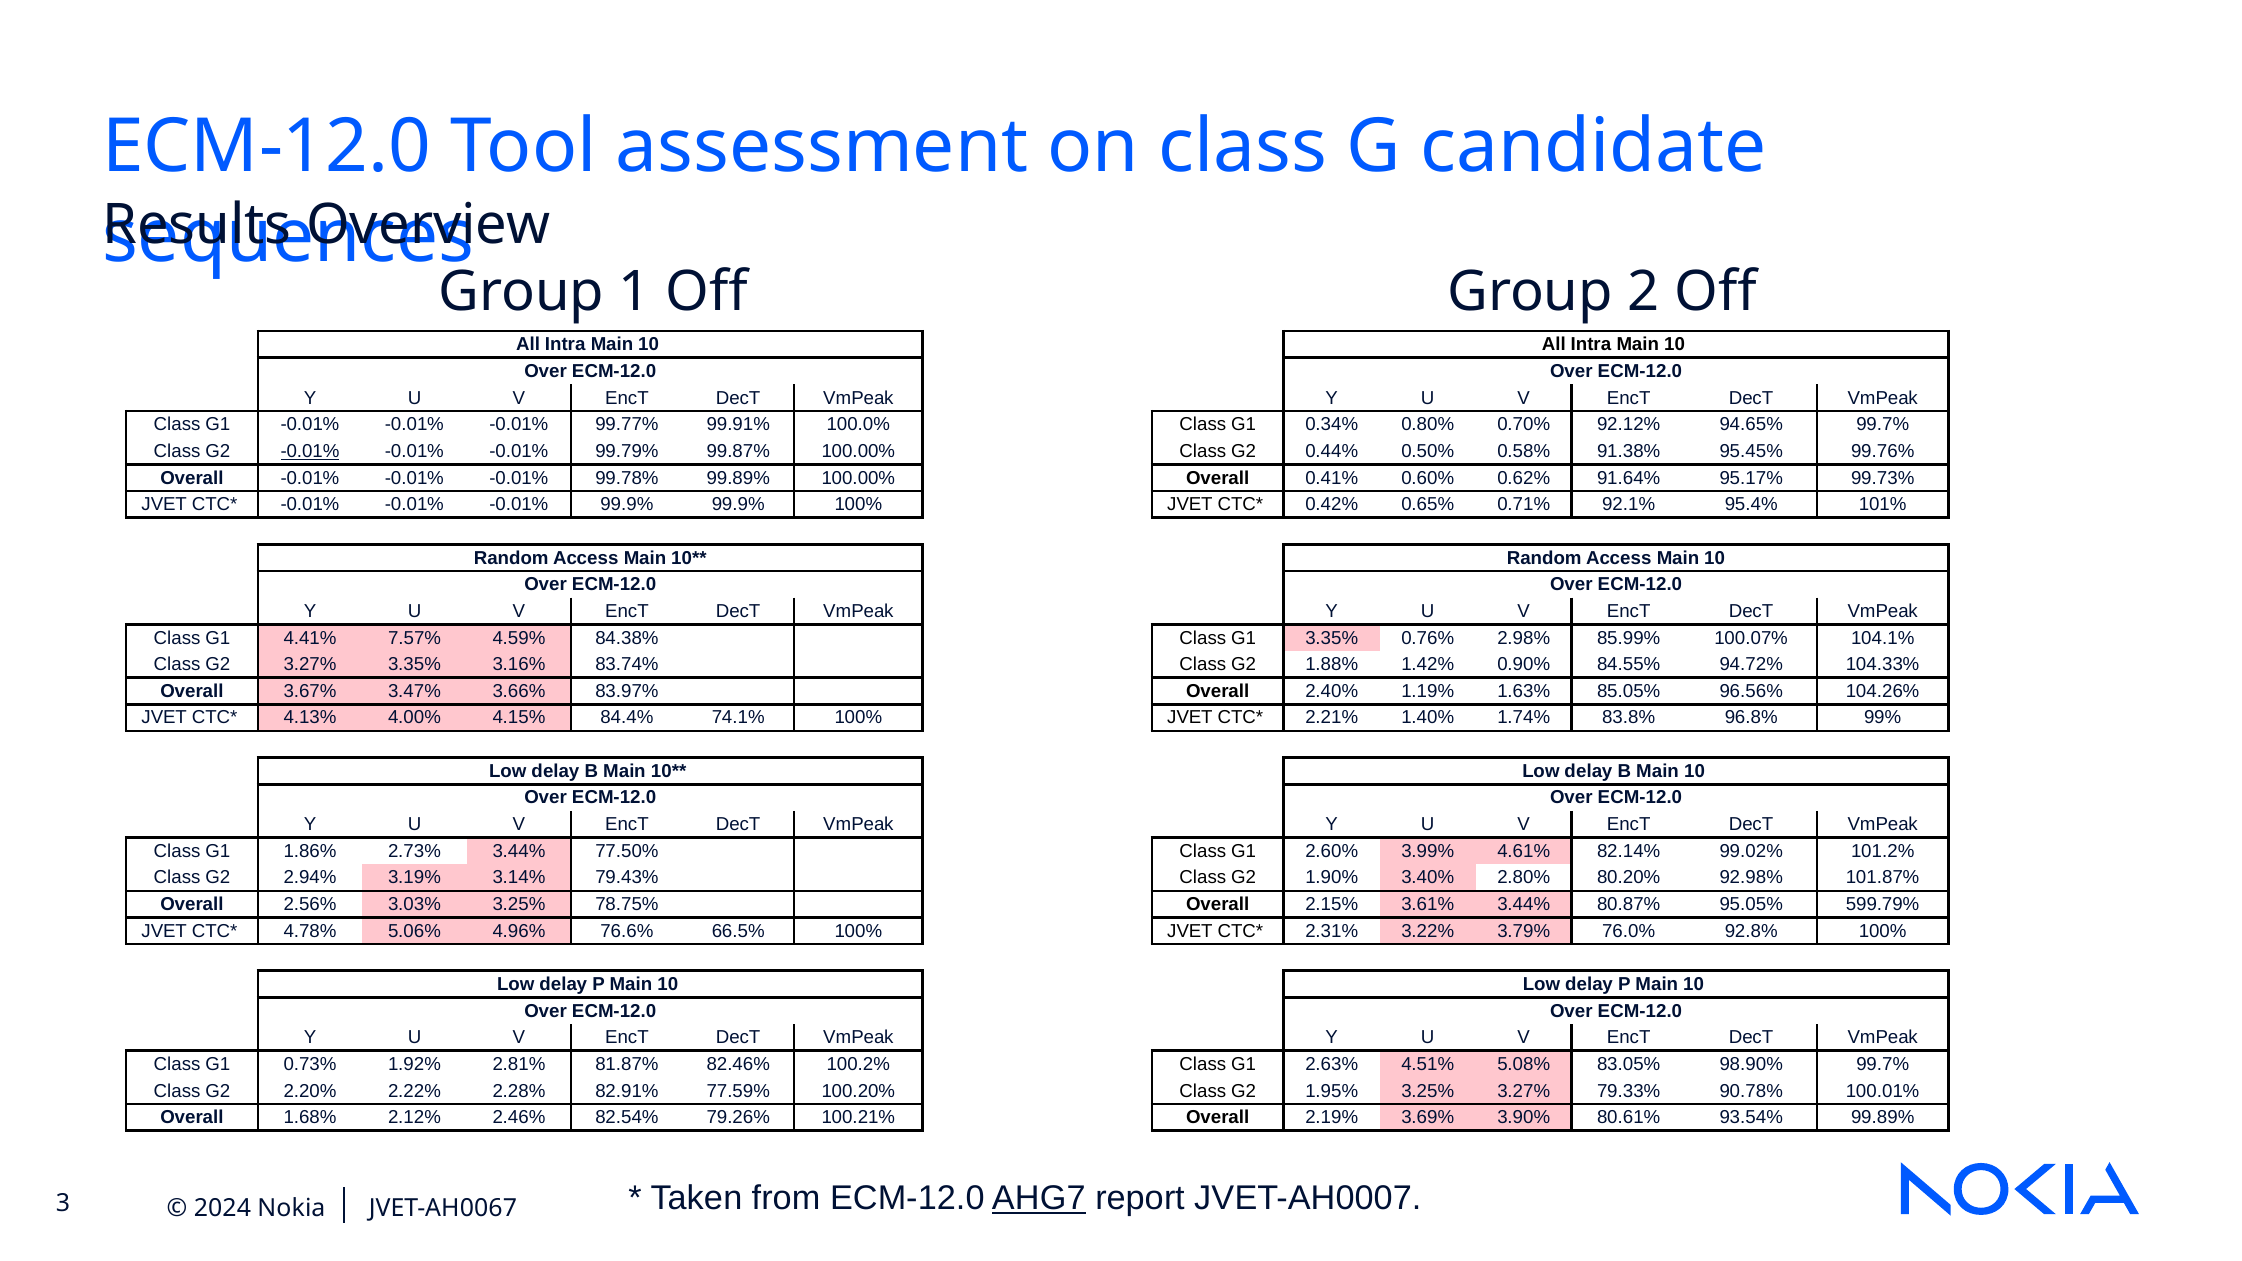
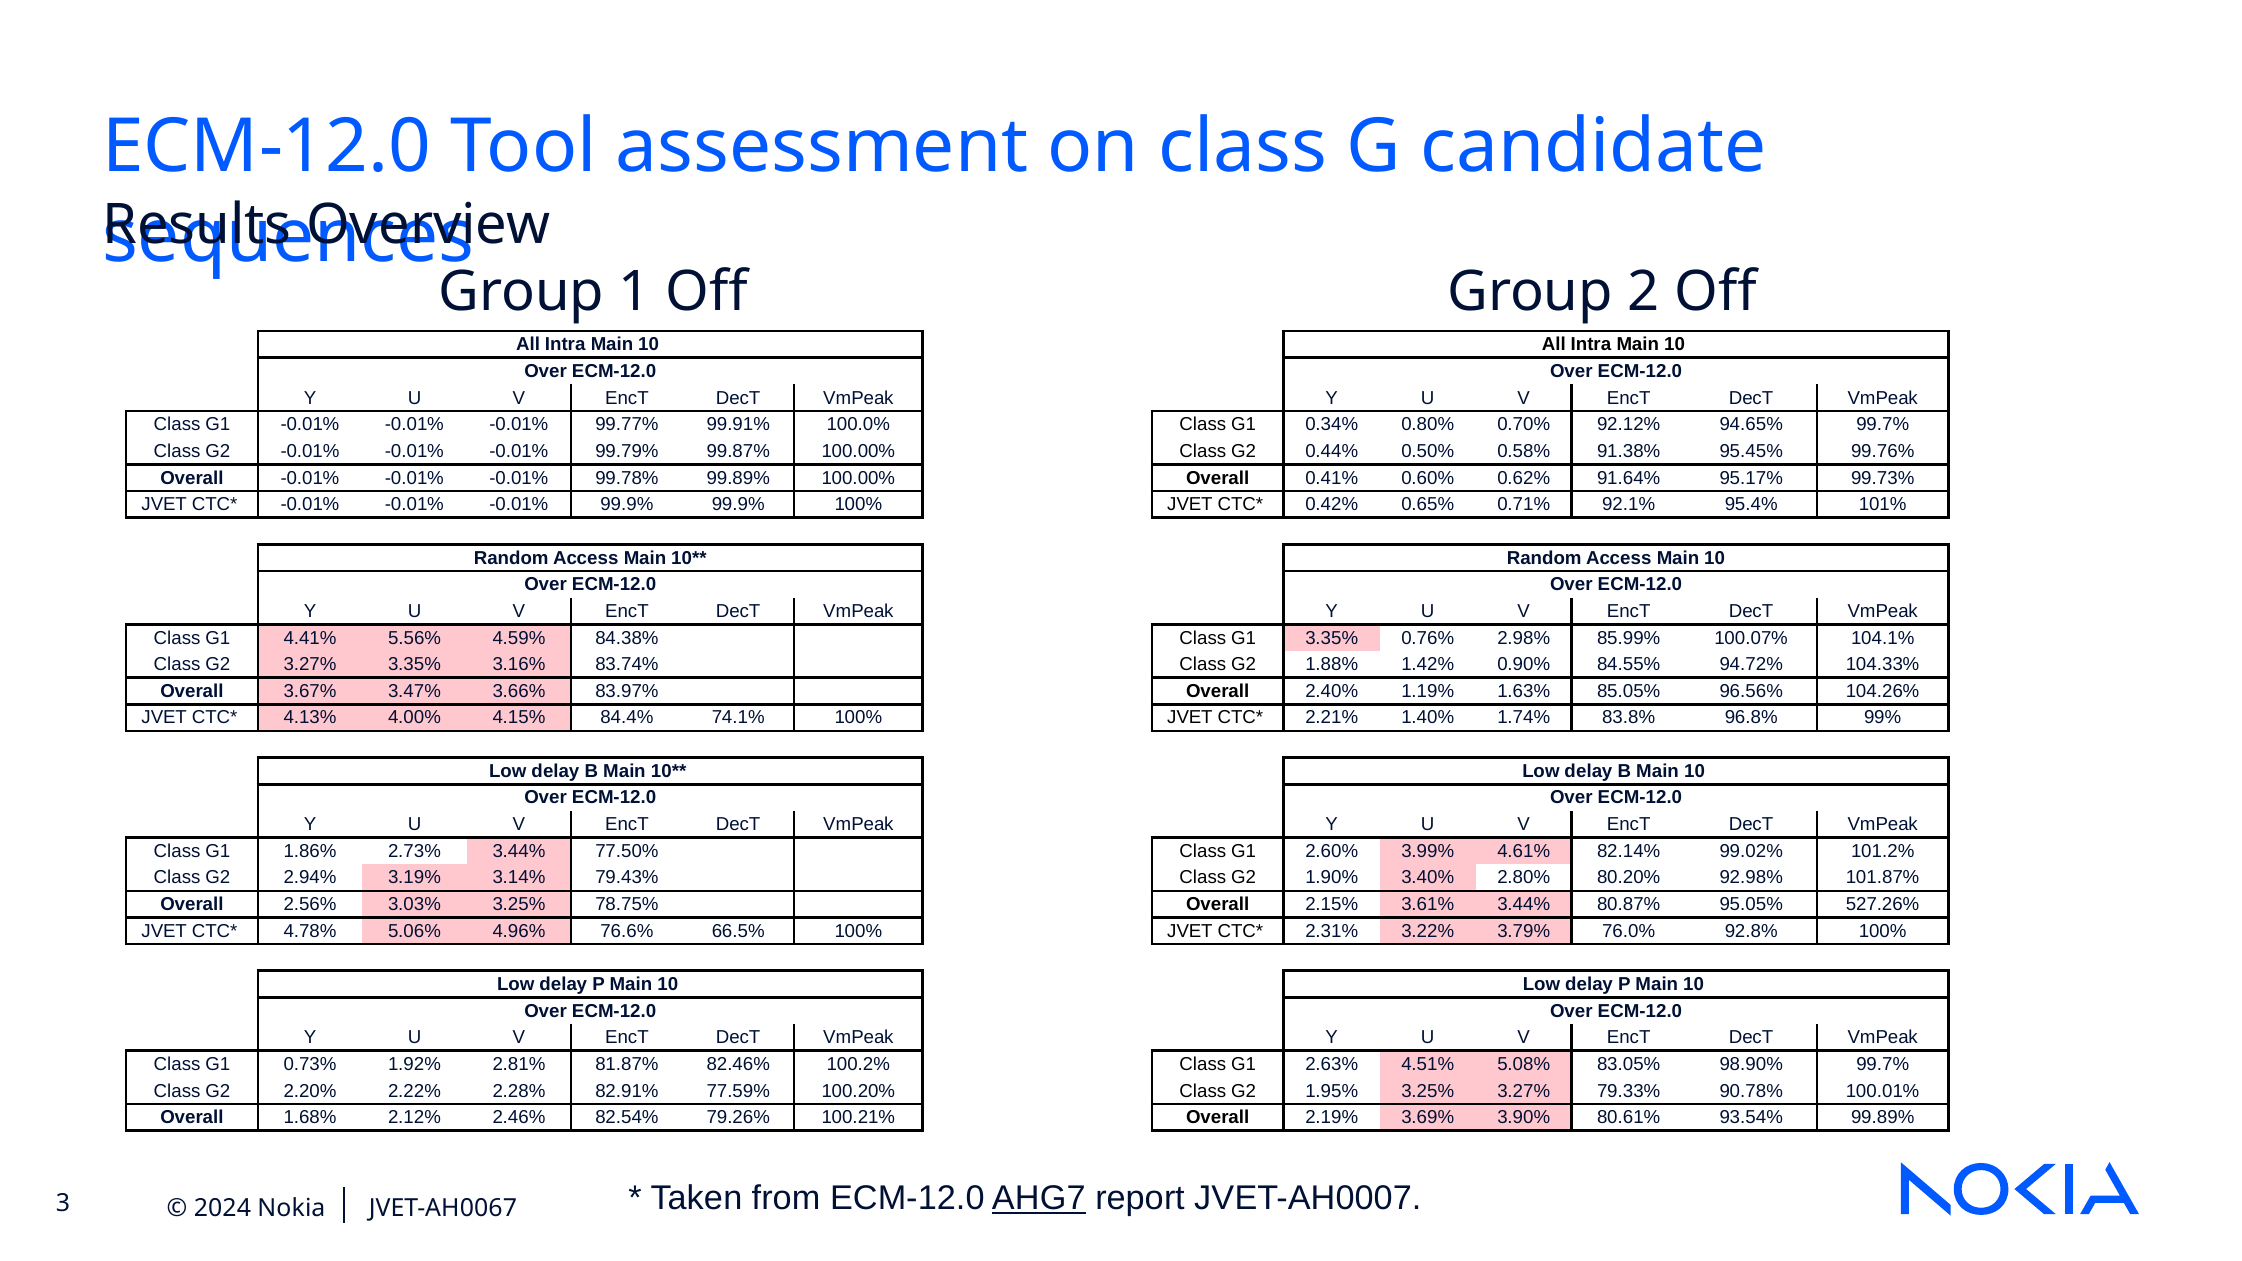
-0.01% at (310, 451) underline: present -> none
7.57%: 7.57% -> 5.56%
599.79%: 599.79% -> 527.26%
